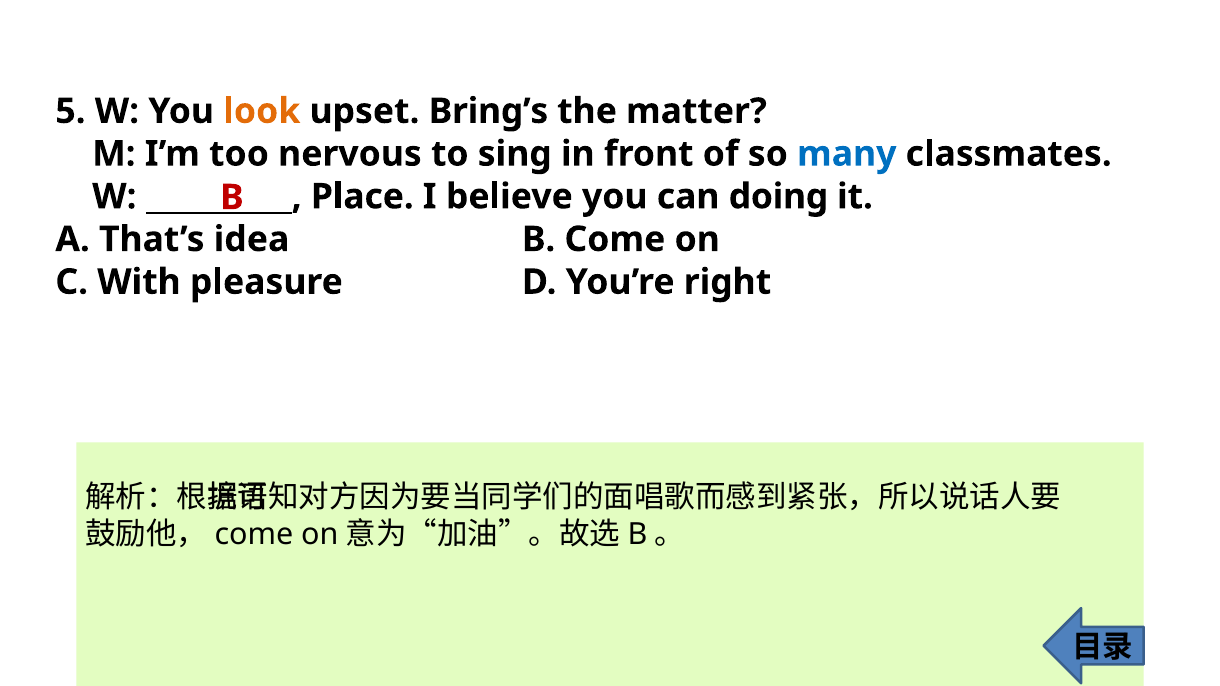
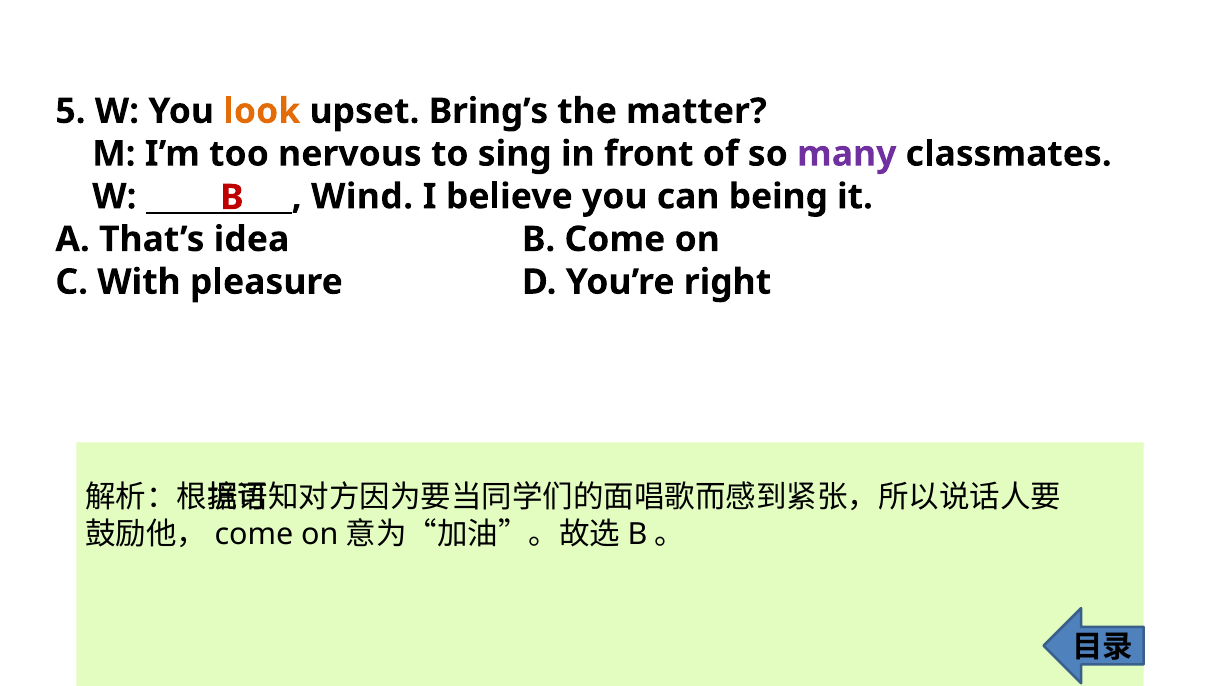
many colour: blue -> purple
Place: Place -> Wind
doing: doing -> being
